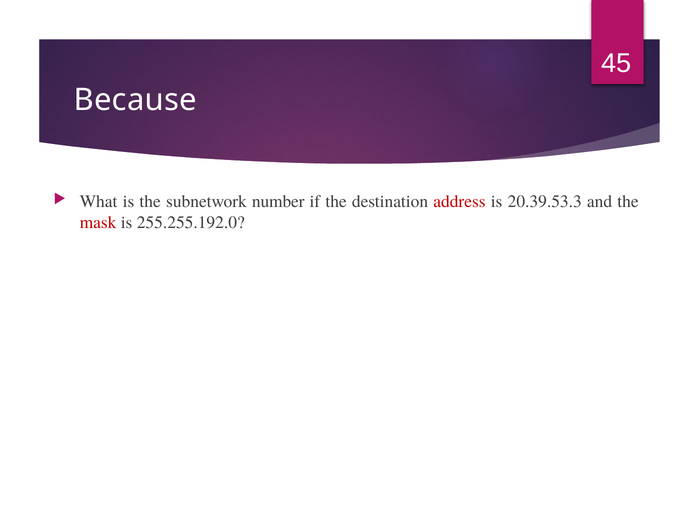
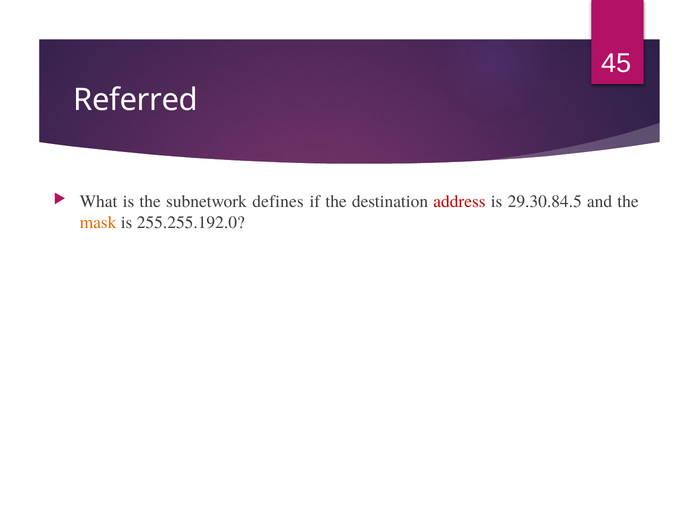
Because: Because -> Referred
number: number -> defines
20.39.53.3: 20.39.53.3 -> 29.30.84.5
mask colour: red -> orange
